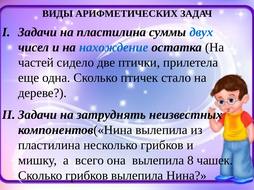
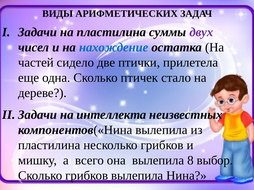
двух colour: blue -> purple
затруднять: затруднять -> интеллекта
чашек: чашек -> выбор
